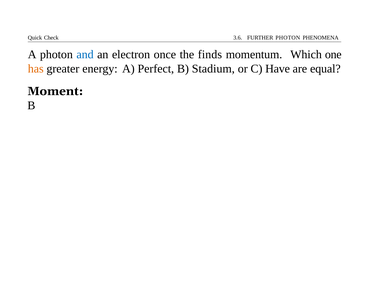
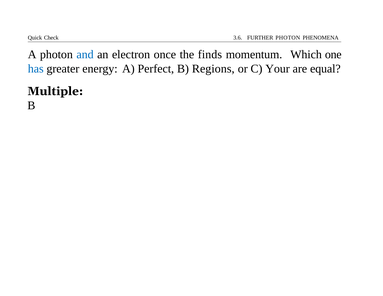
has colour: orange -> blue
Stadium: Stadium -> Regions
Have: Have -> Your
Moment: Moment -> Multiple
